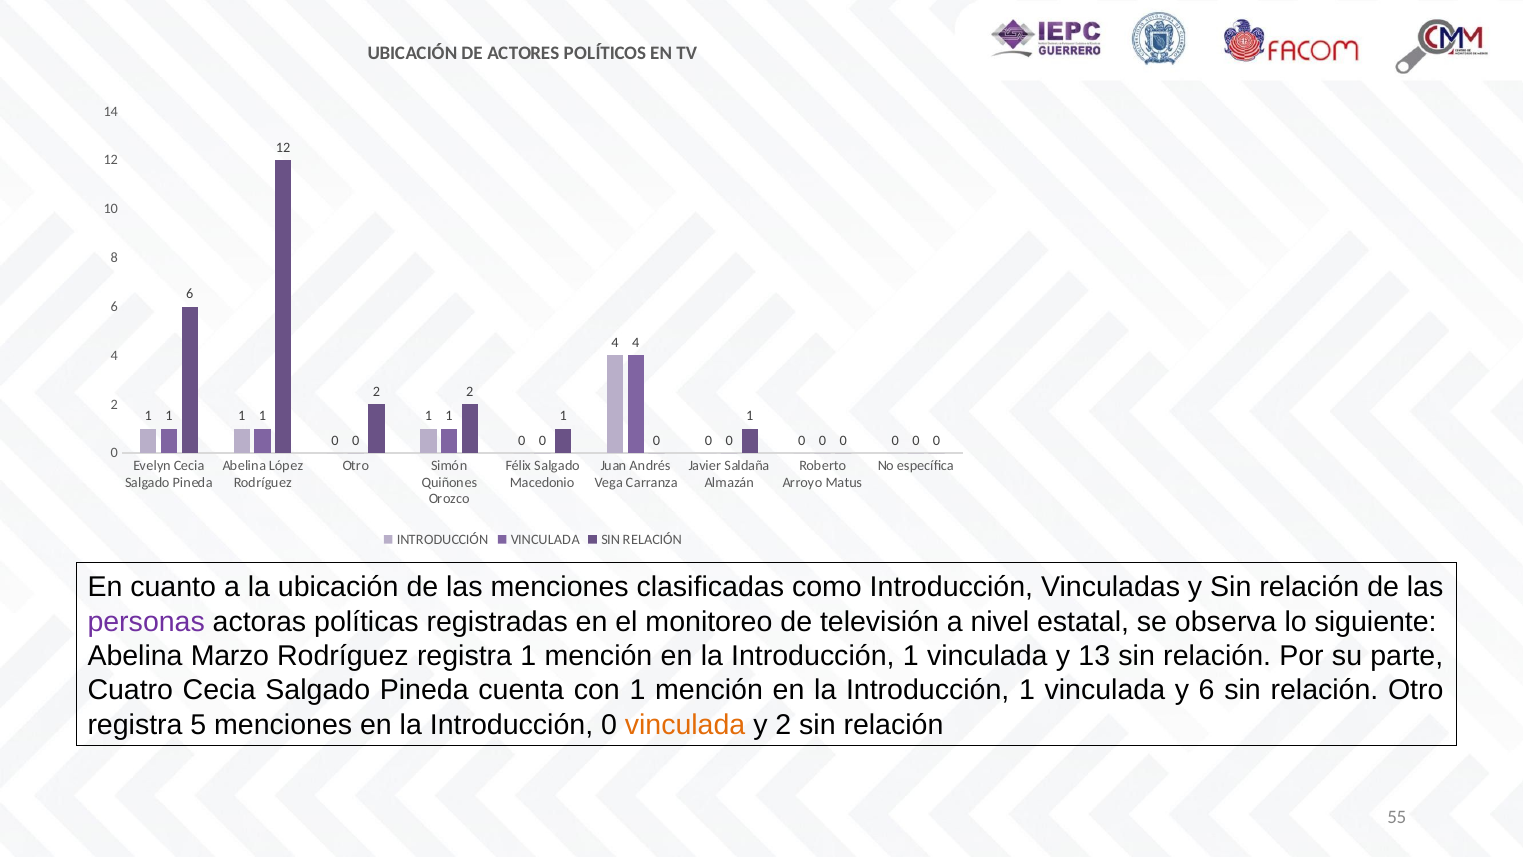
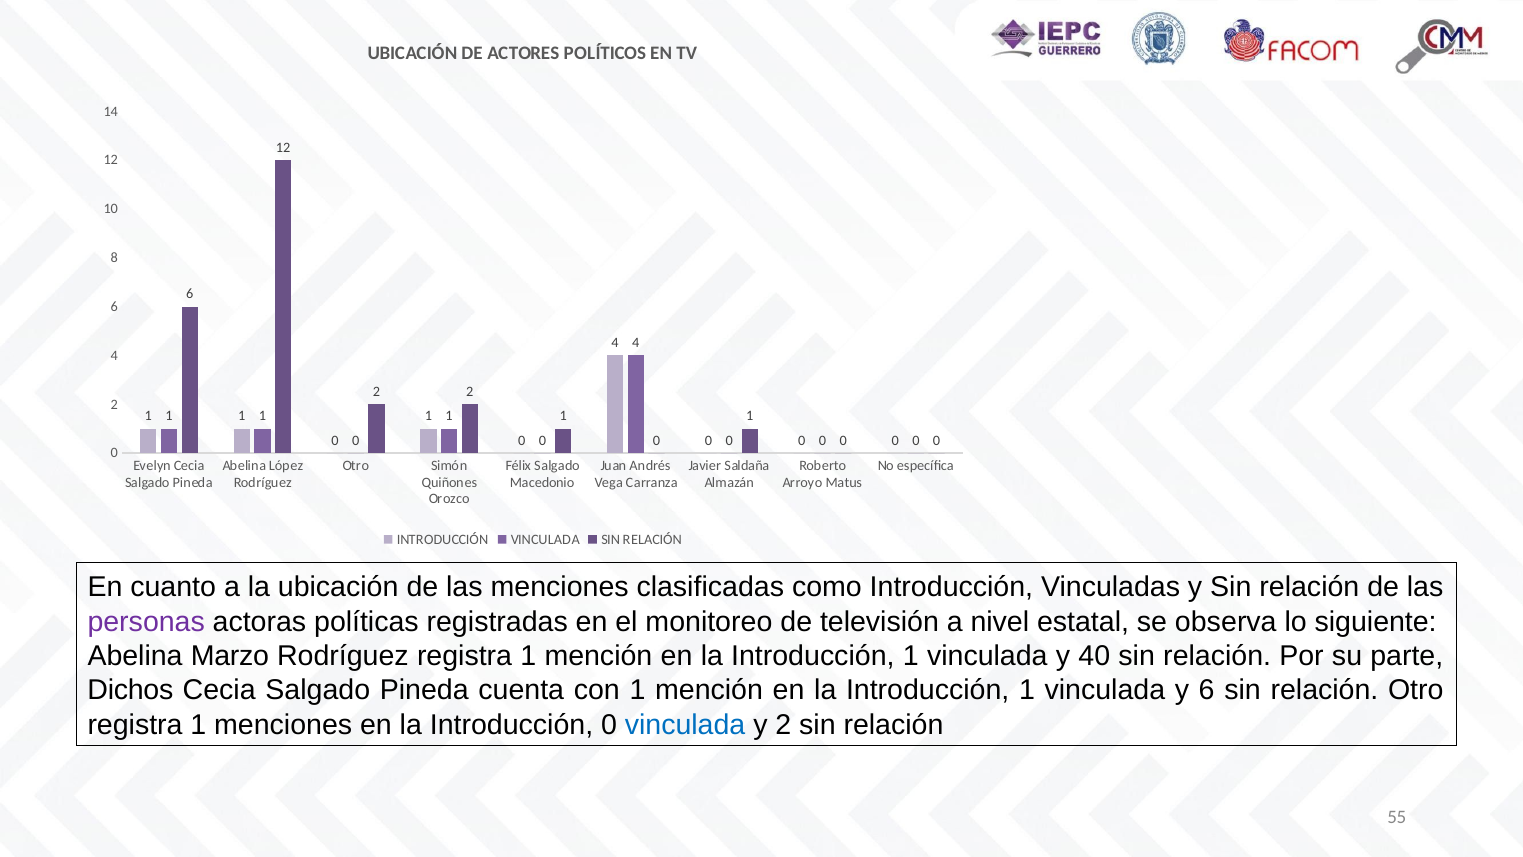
13: 13 -> 40
Cuatro: Cuatro -> Dichos
5 at (198, 724): 5 -> 1
vinculada at (685, 724) colour: orange -> blue
